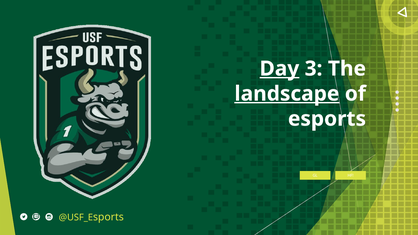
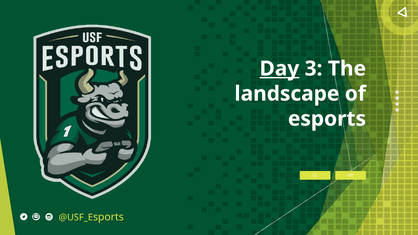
landscape underline: present -> none
